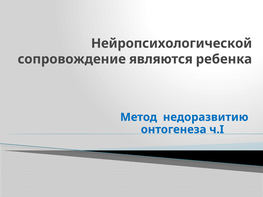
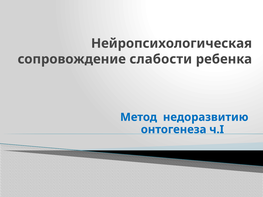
Нейропсихологической: Нейропсихологической -> Нейропсихологическая
являются: являются -> слабости
